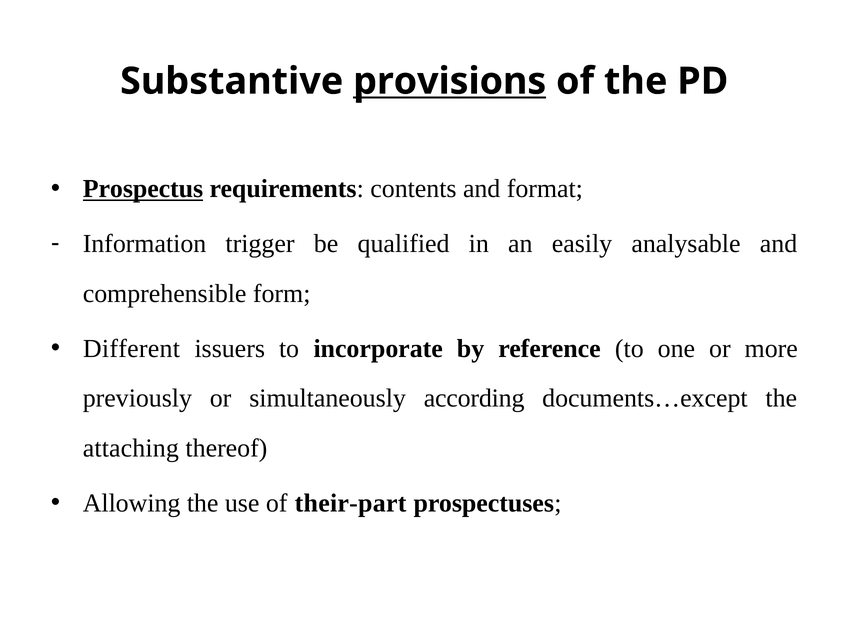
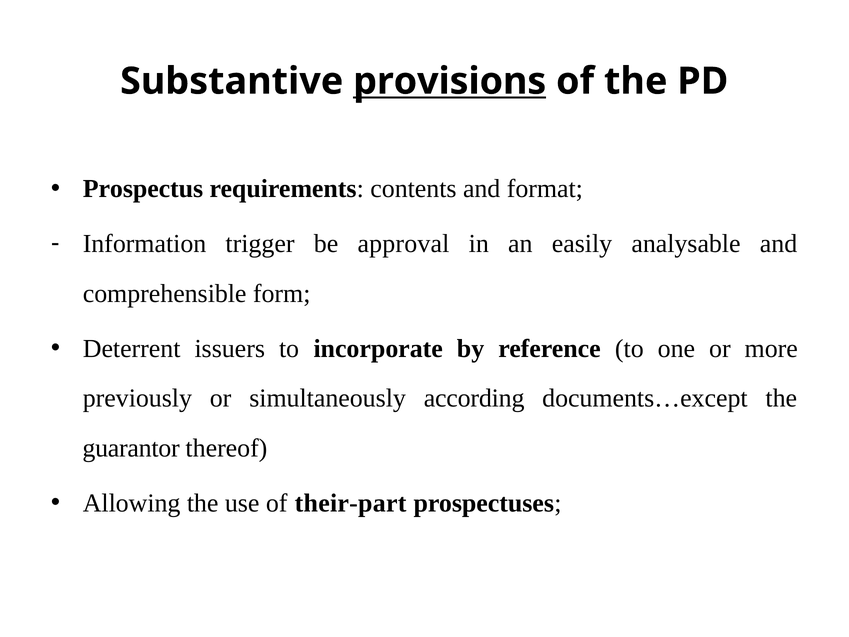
Prospectus underline: present -> none
qualified: qualified -> approval
Different: Different -> Deterrent
attaching: attaching -> guarantor
